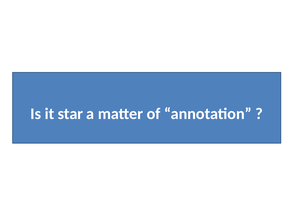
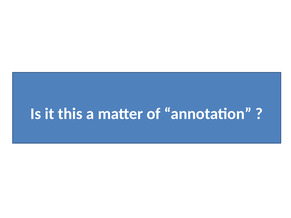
star: star -> this
